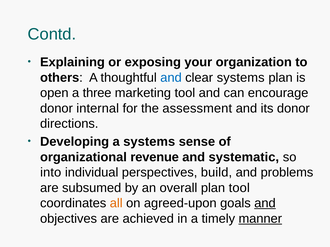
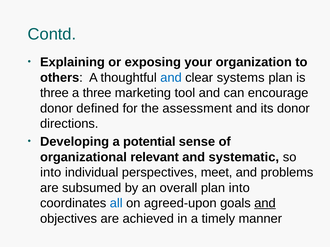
open at (54, 93): open -> three
internal: internal -> defined
a systems: systems -> potential
revenue: revenue -> relevant
build: build -> meet
plan tool: tool -> into
all colour: orange -> blue
manner underline: present -> none
